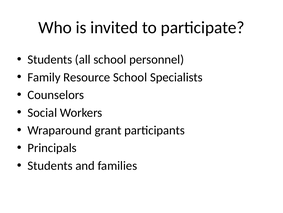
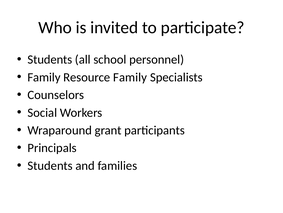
Resource School: School -> Family
